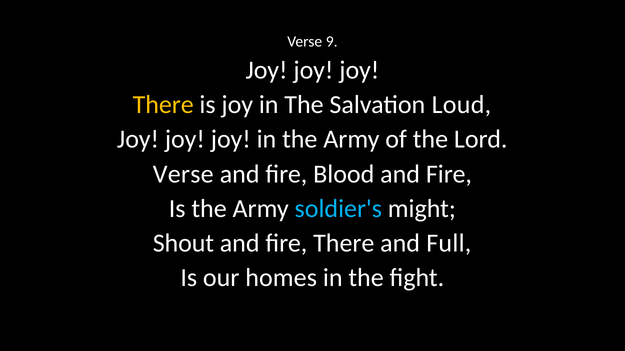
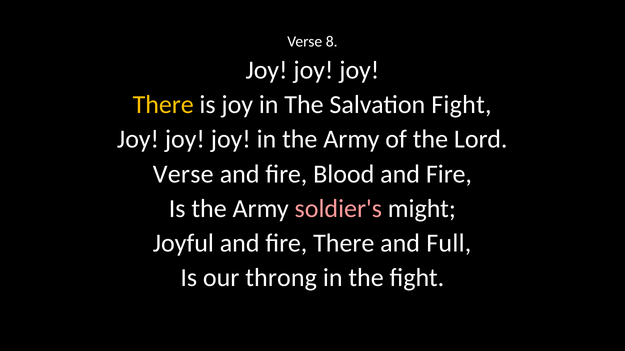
9: 9 -> 8
Salvation Loud: Loud -> Fight
soldier's colour: light blue -> pink
Shout: Shout -> Joyful
homes: homes -> throng
